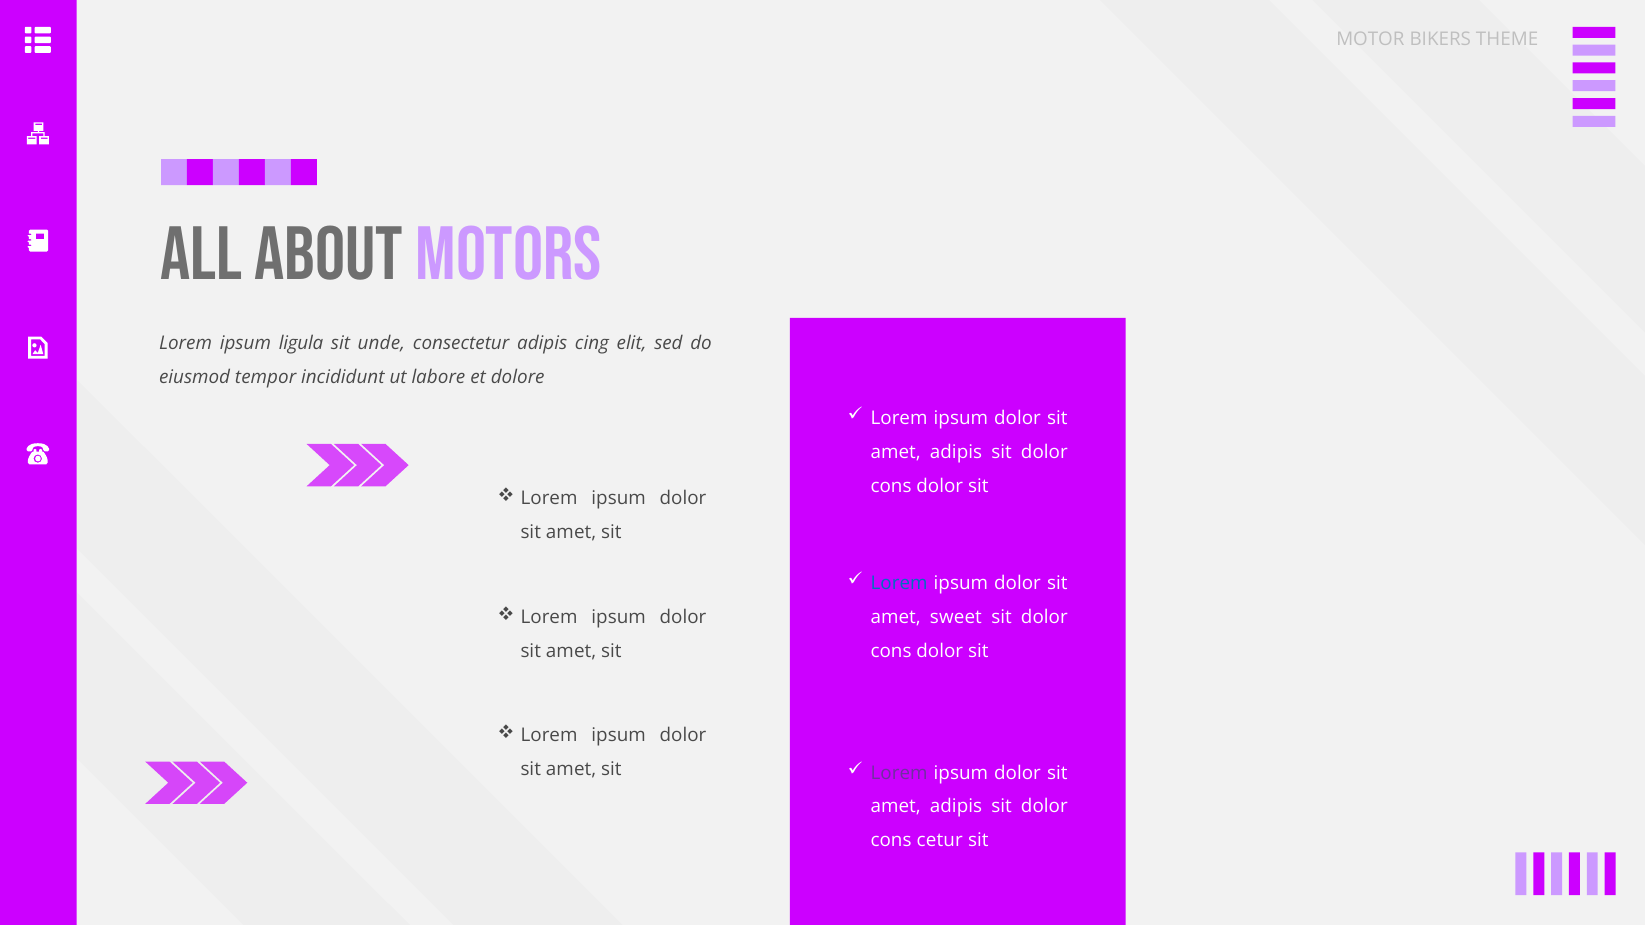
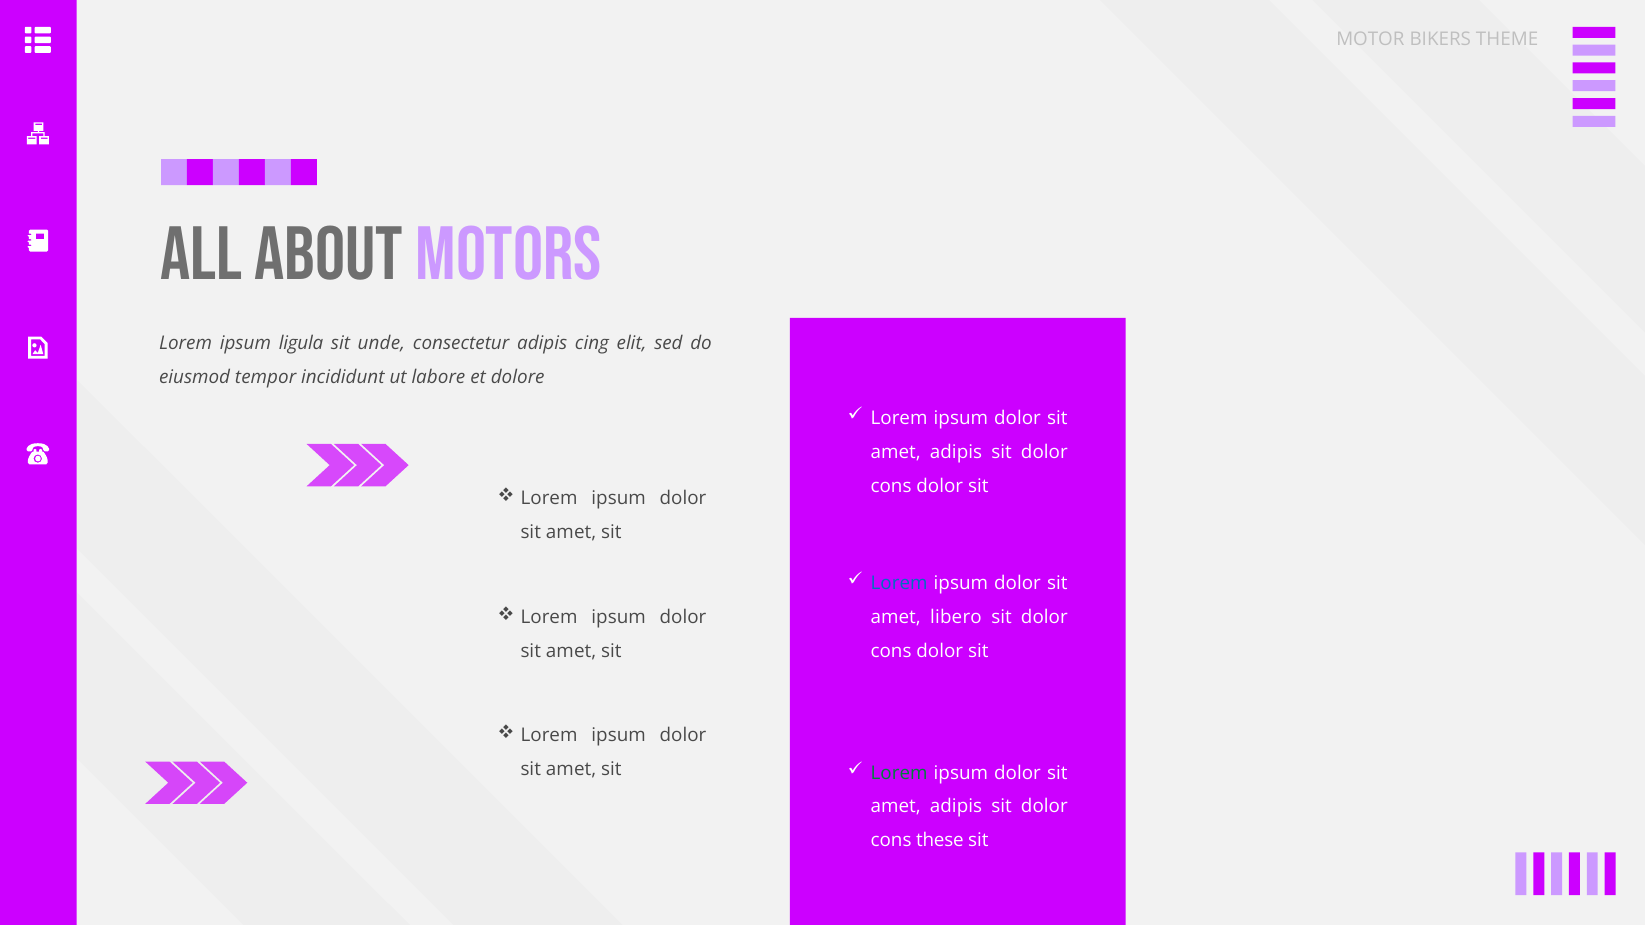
sweet: sweet -> libero
Lorem at (899, 773) colour: purple -> green
cetur: cetur -> these
